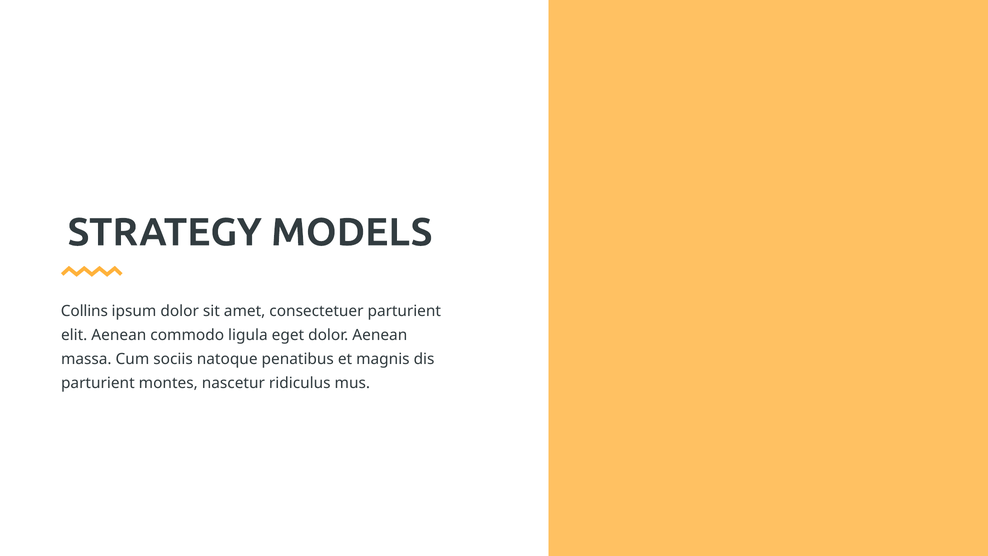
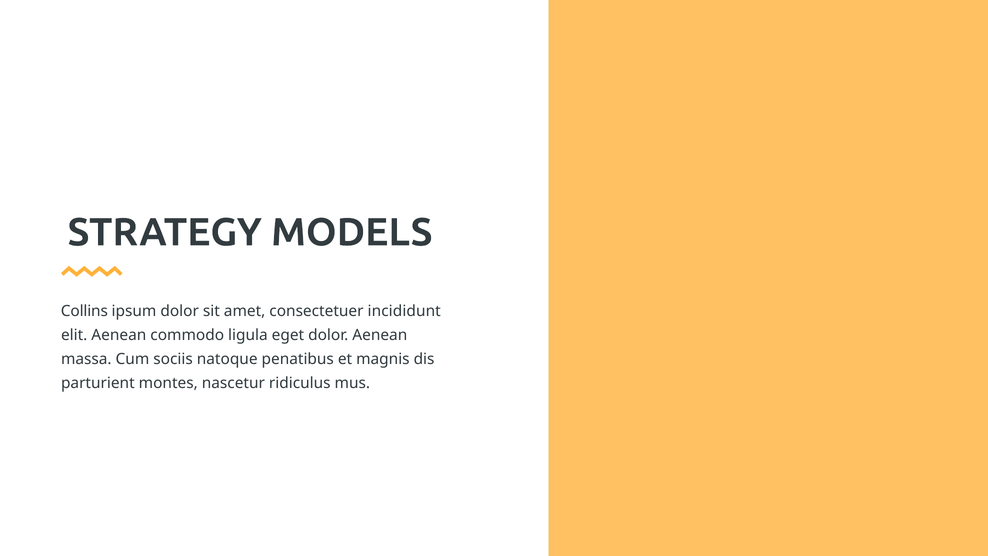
consectetuer parturient: parturient -> incididunt
